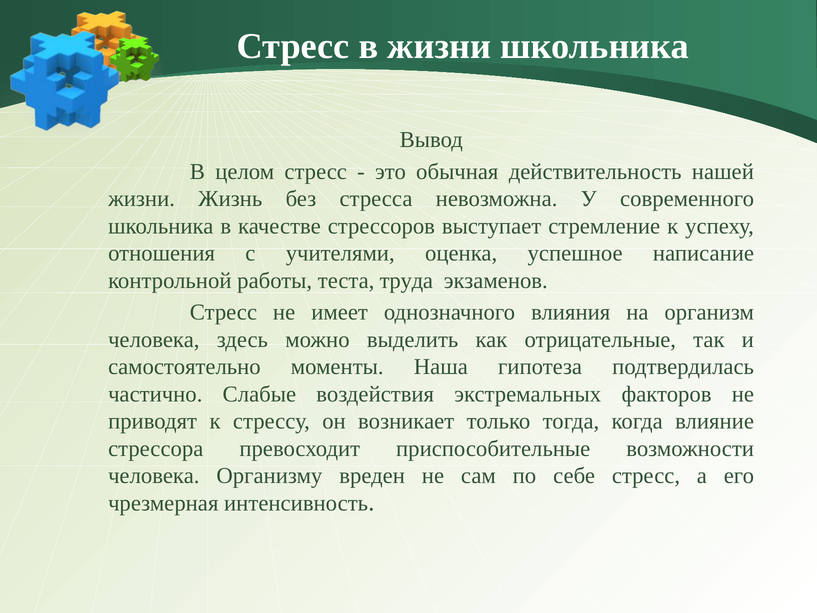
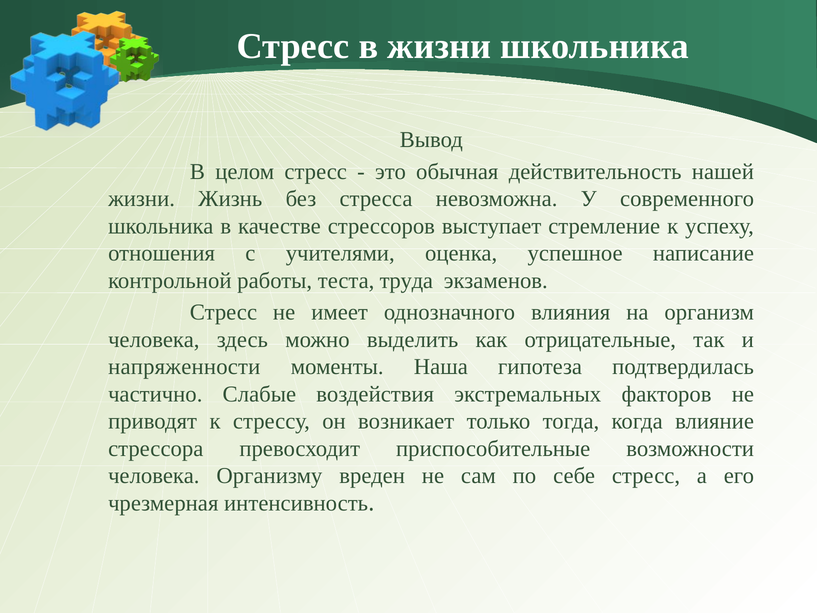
самостоятельно: самостоятельно -> напряженности
